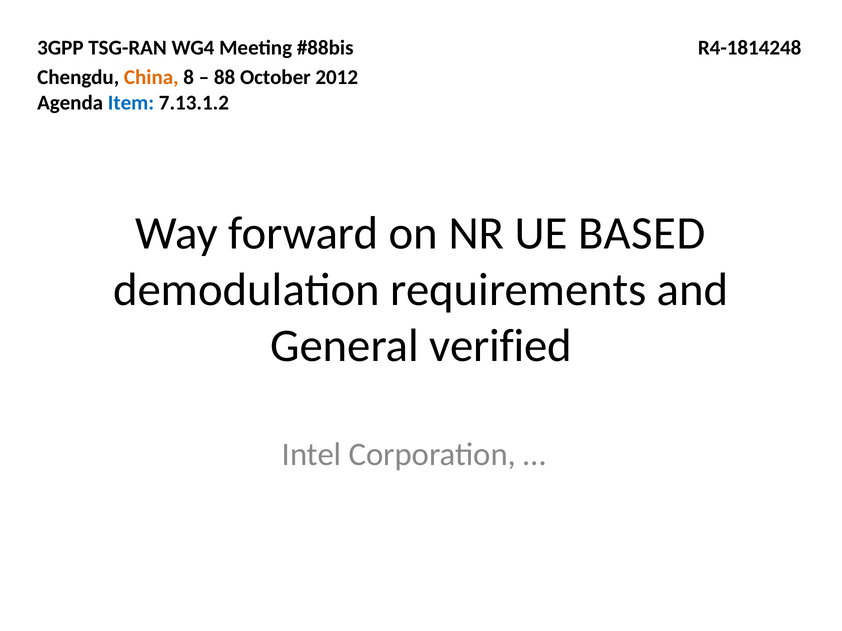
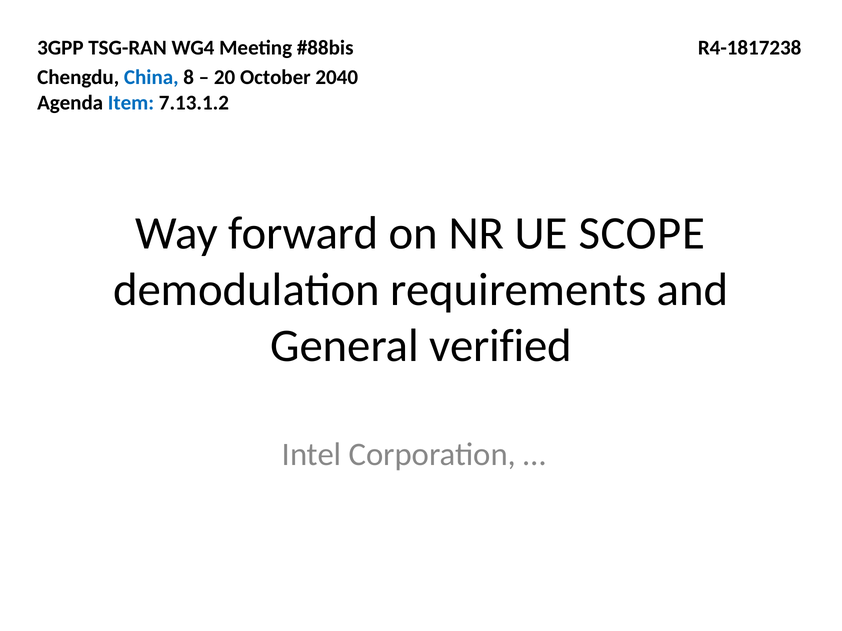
R4-1814248: R4-1814248 -> R4-1817238
China colour: orange -> blue
88: 88 -> 20
2012: 2012 -> 2040
BASED: BASED -> SCOPE
